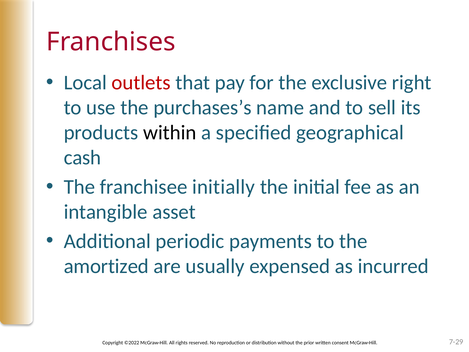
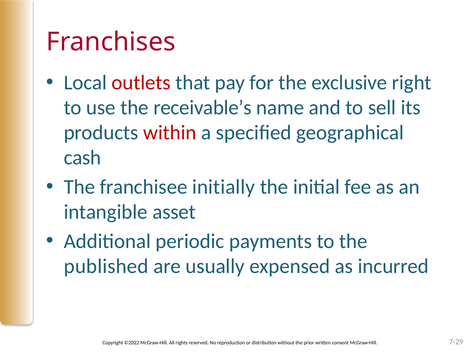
purchases’s: purchases’s -> receivable’s
within colour: black -> red
amortized: amortized -> published
